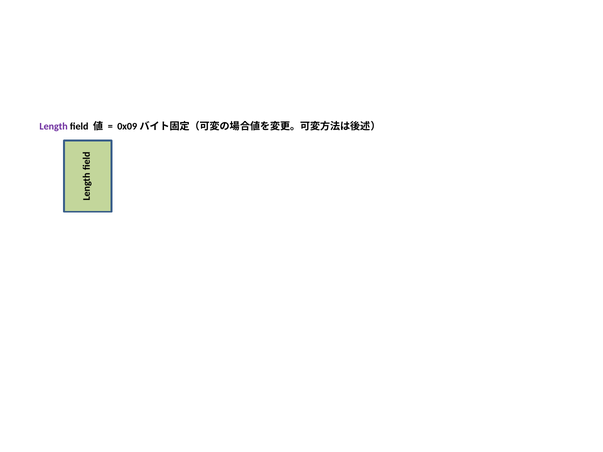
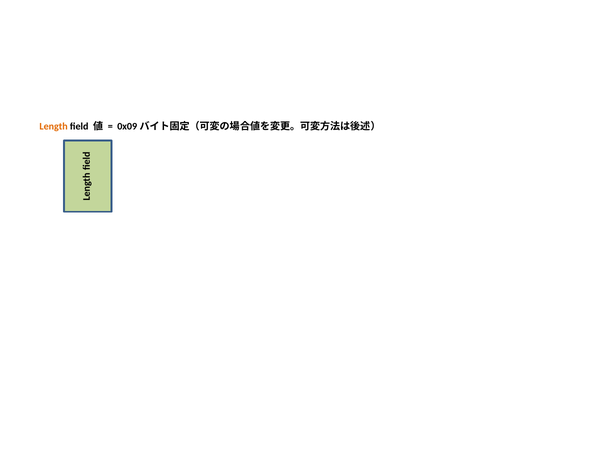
Length colour: purple -> orange
